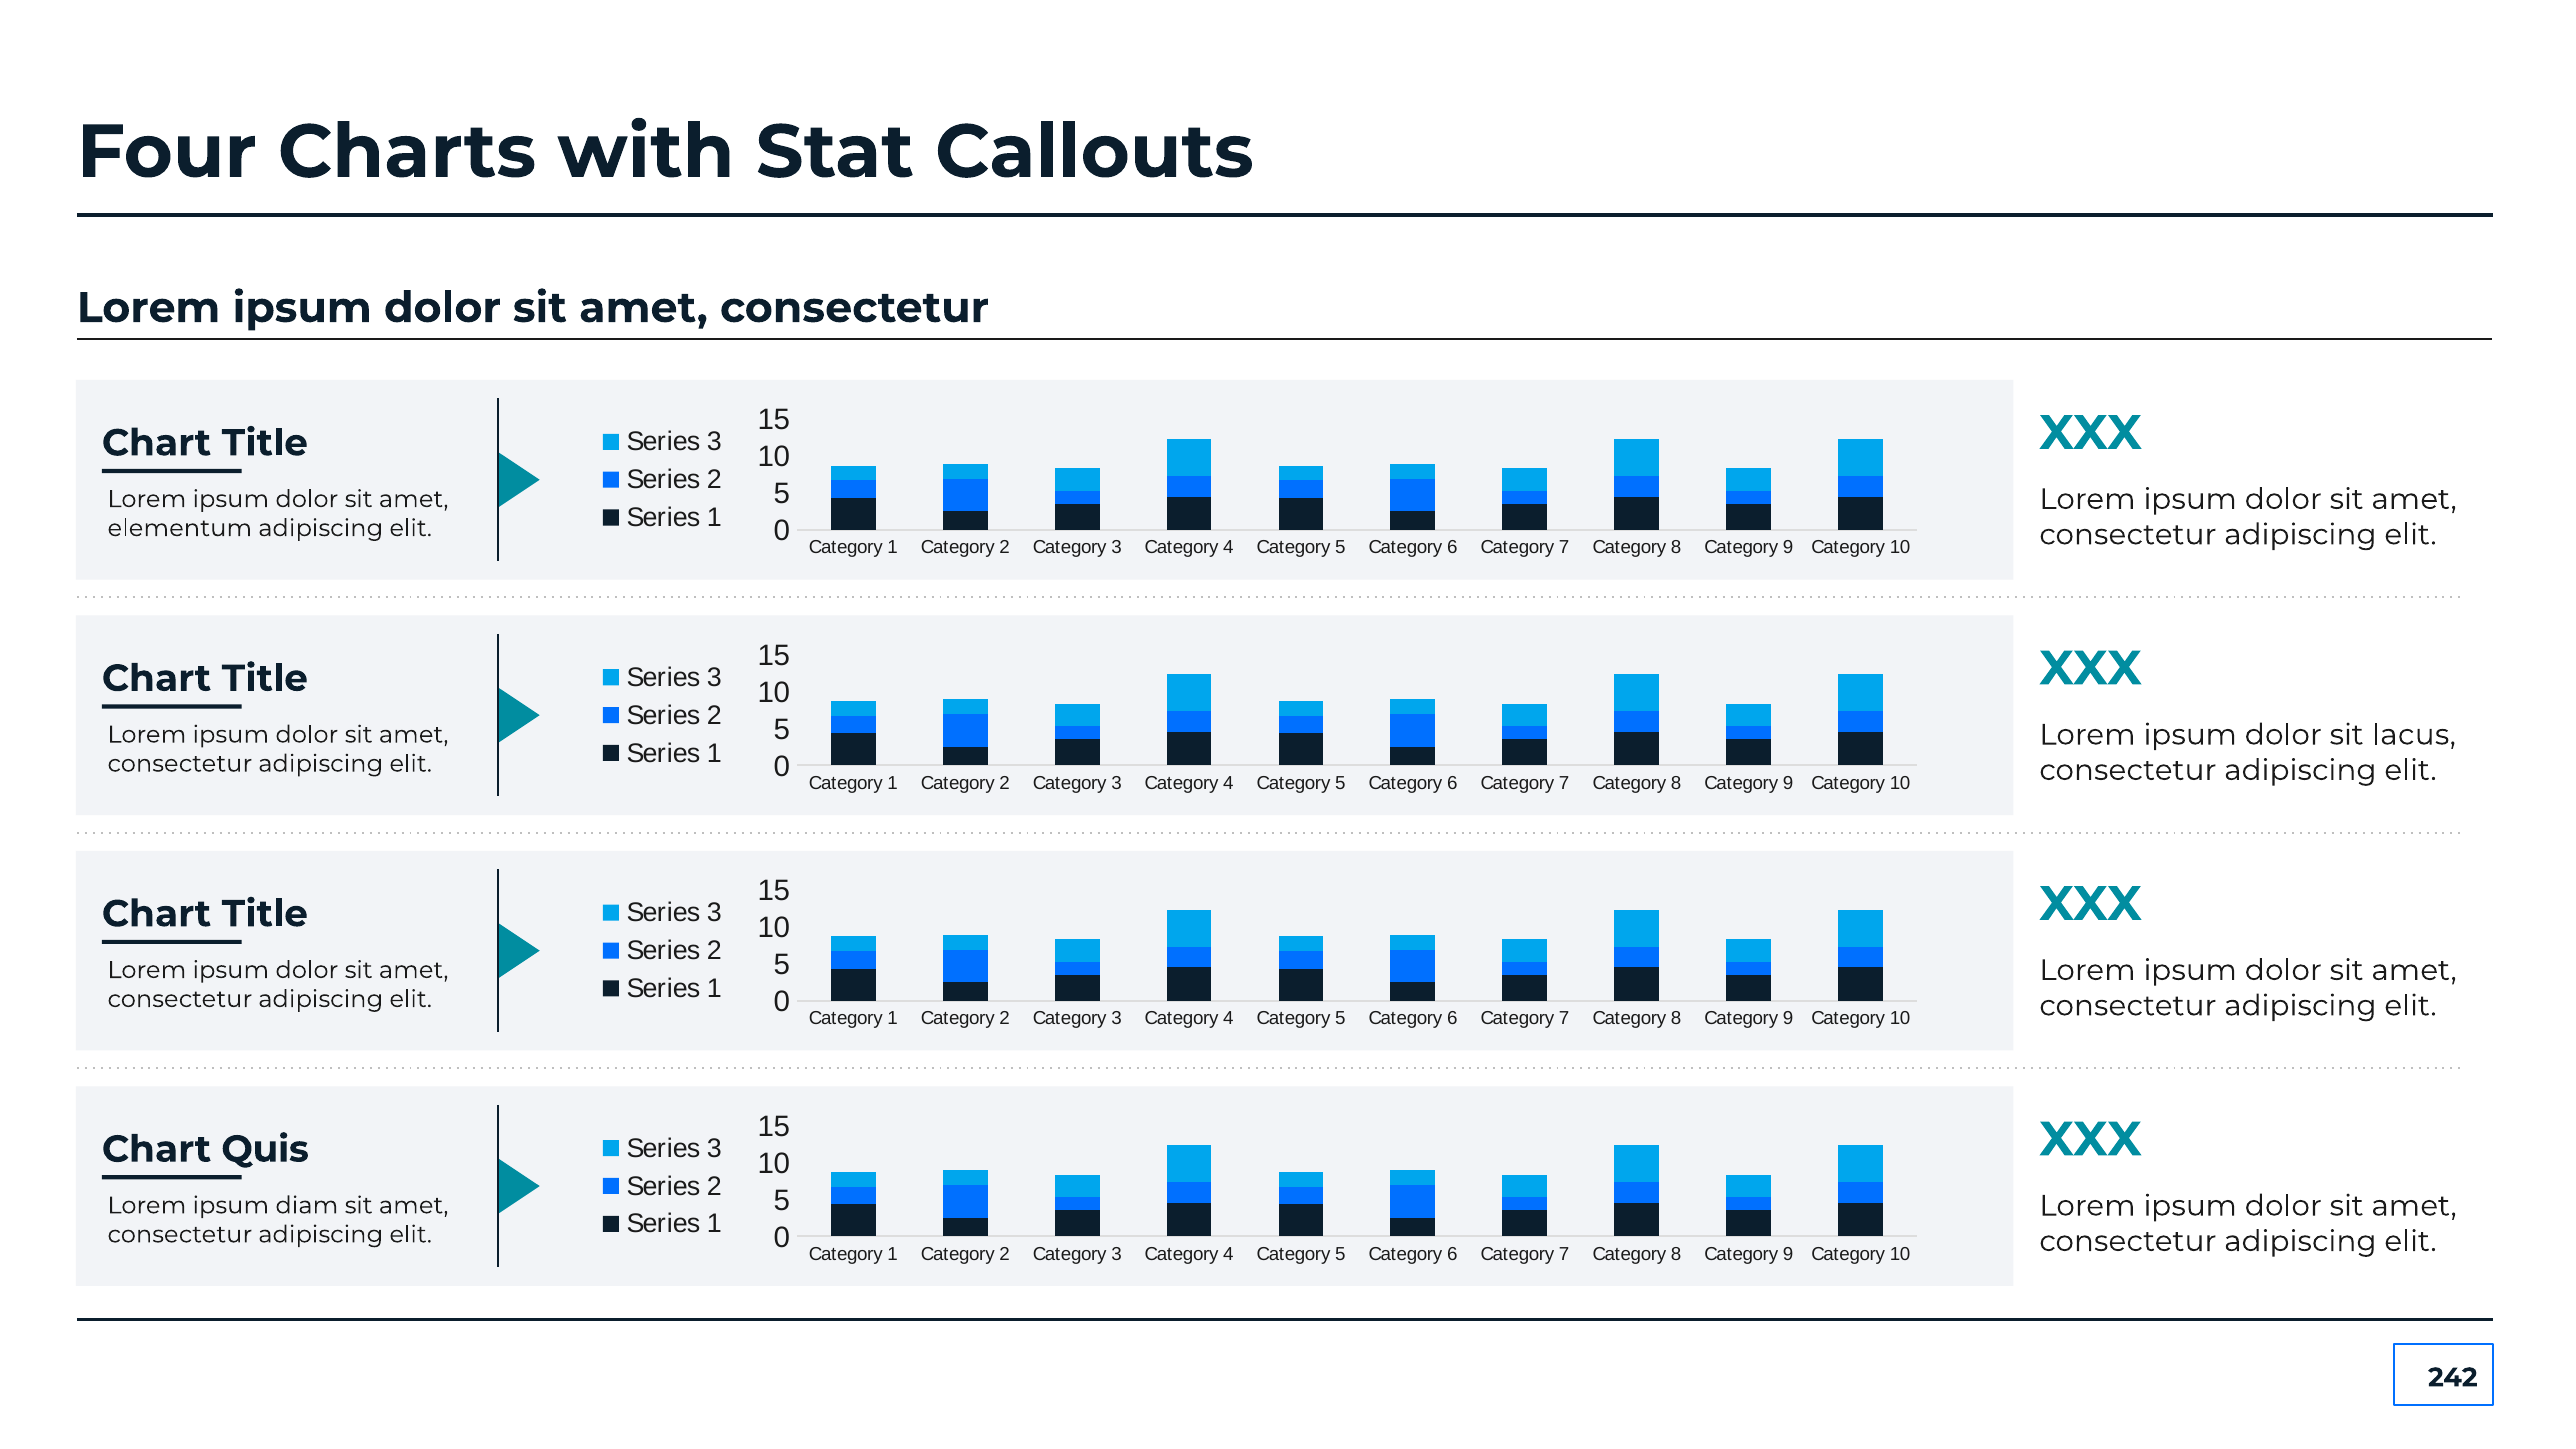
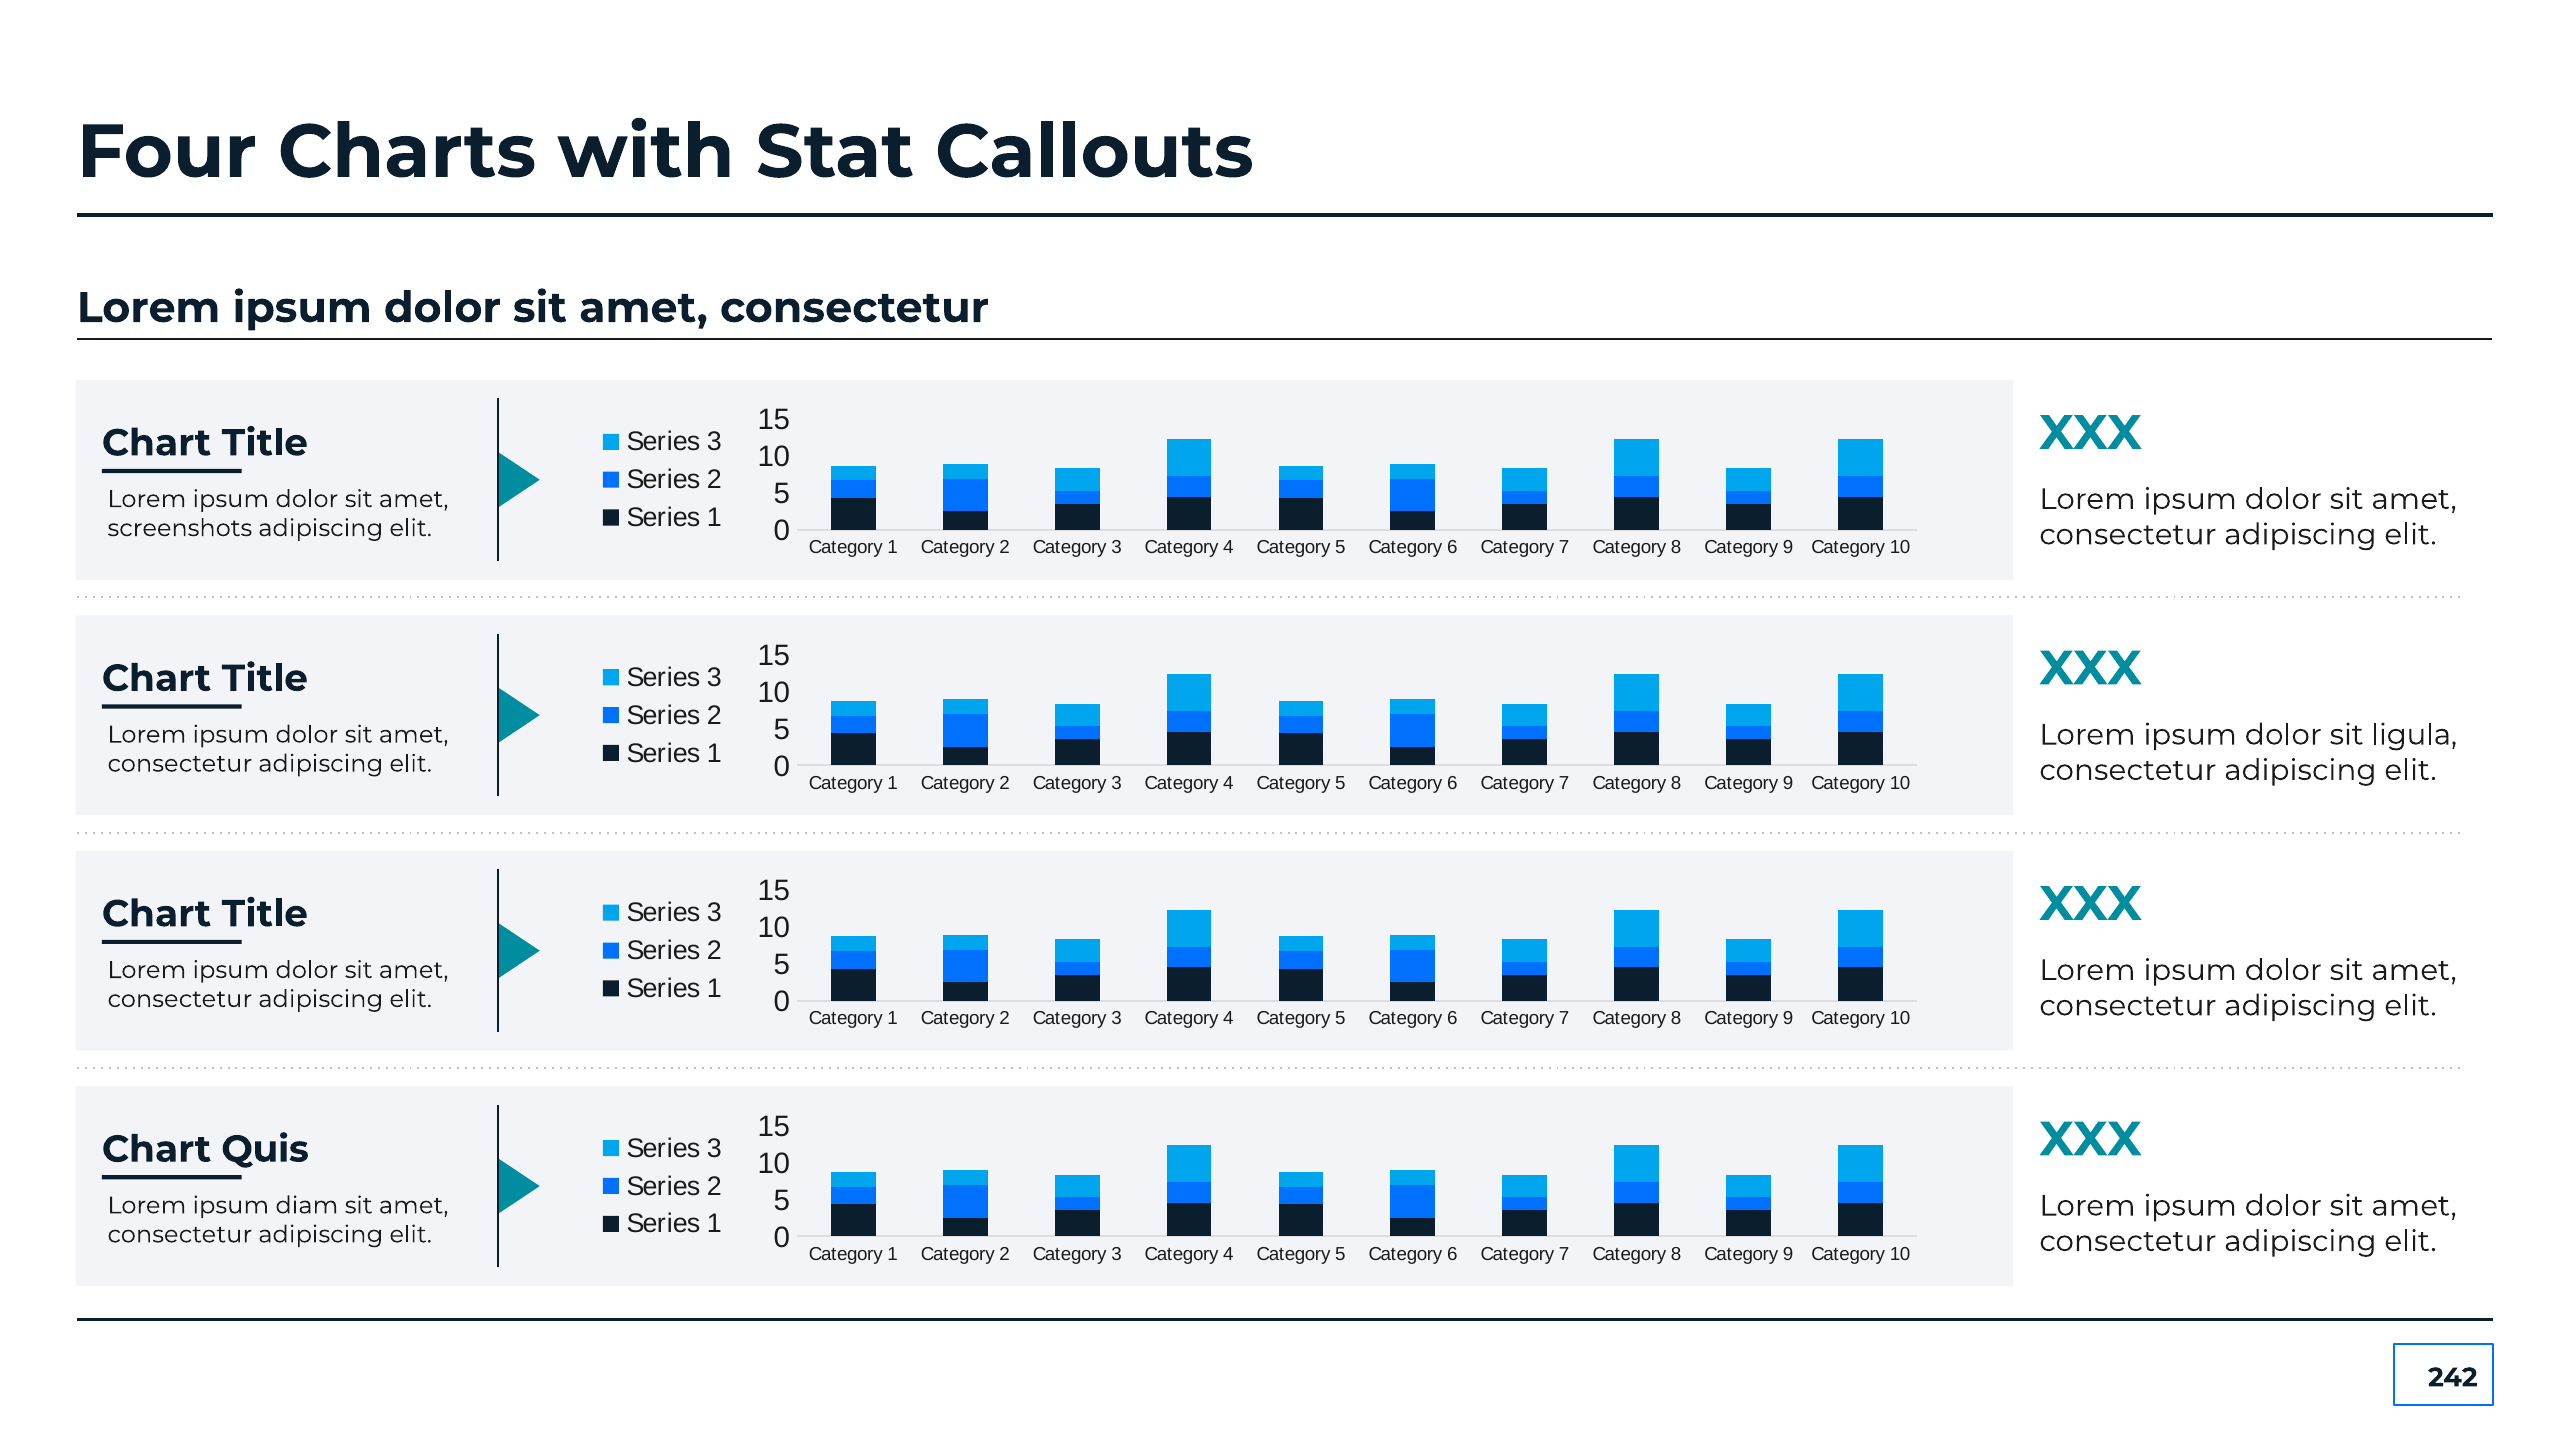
elementum: elementum -> screenshots
lacus: lacus -> ligula
